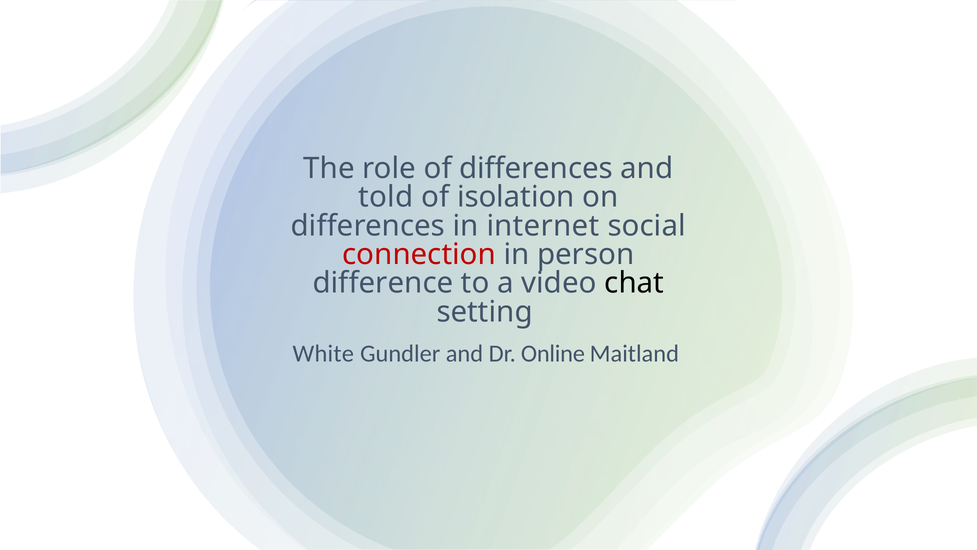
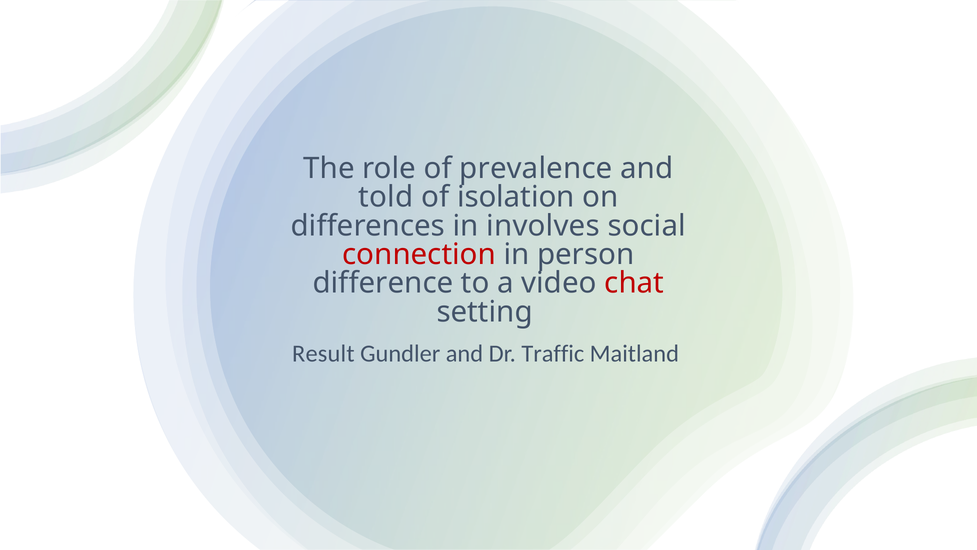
of differences: differences -> prevalence
internet: internet -> involves
chat colour: black -> red
White: White -> Result
Online: Online -> Traffic
